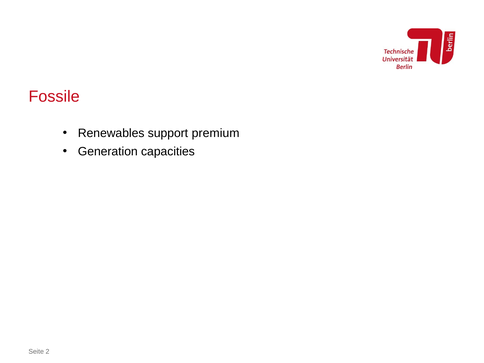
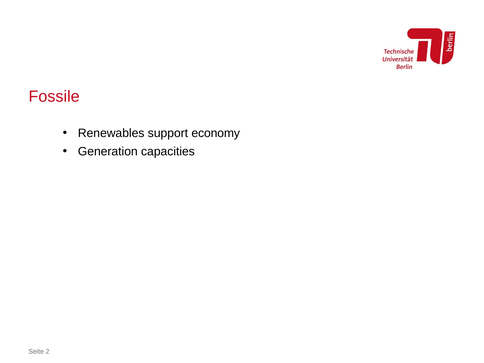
premium: premium -> economy
